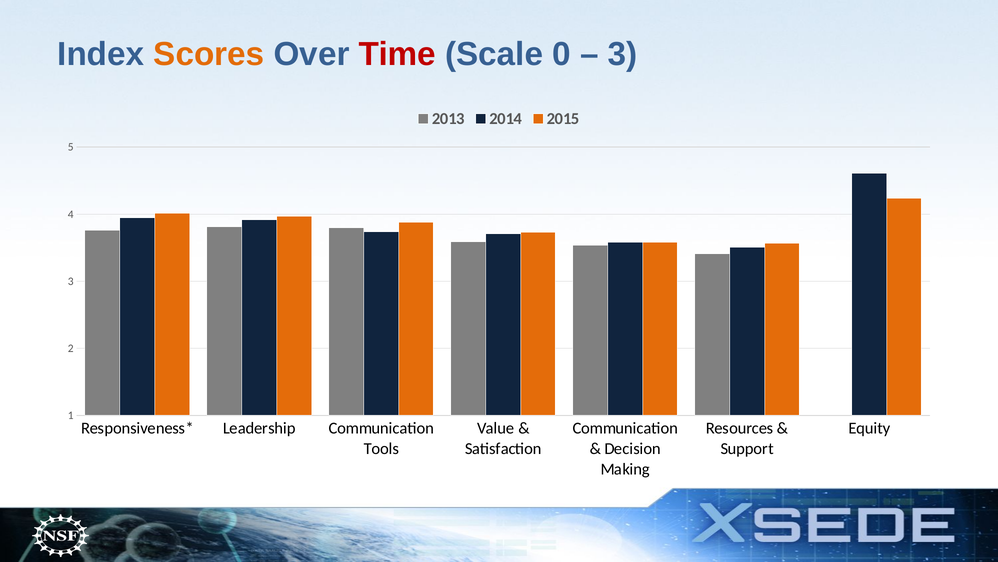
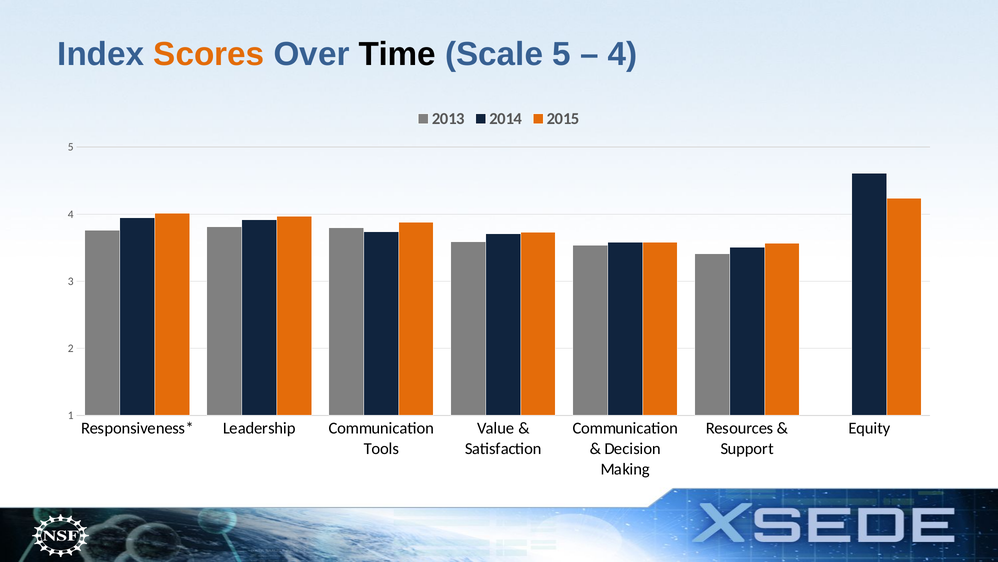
Time colour: red -> black
Scale 0: 0 -> 5
3 at (623, 54): 3 -> 4
